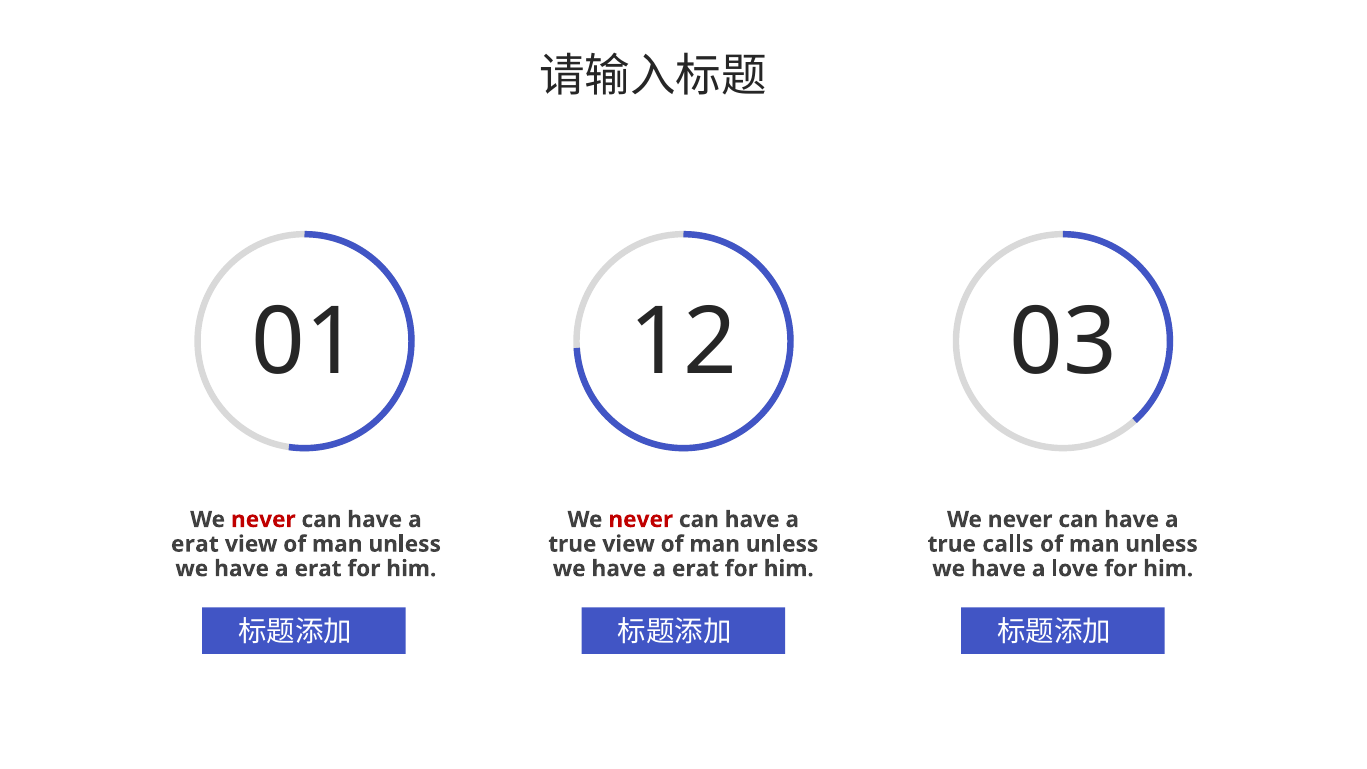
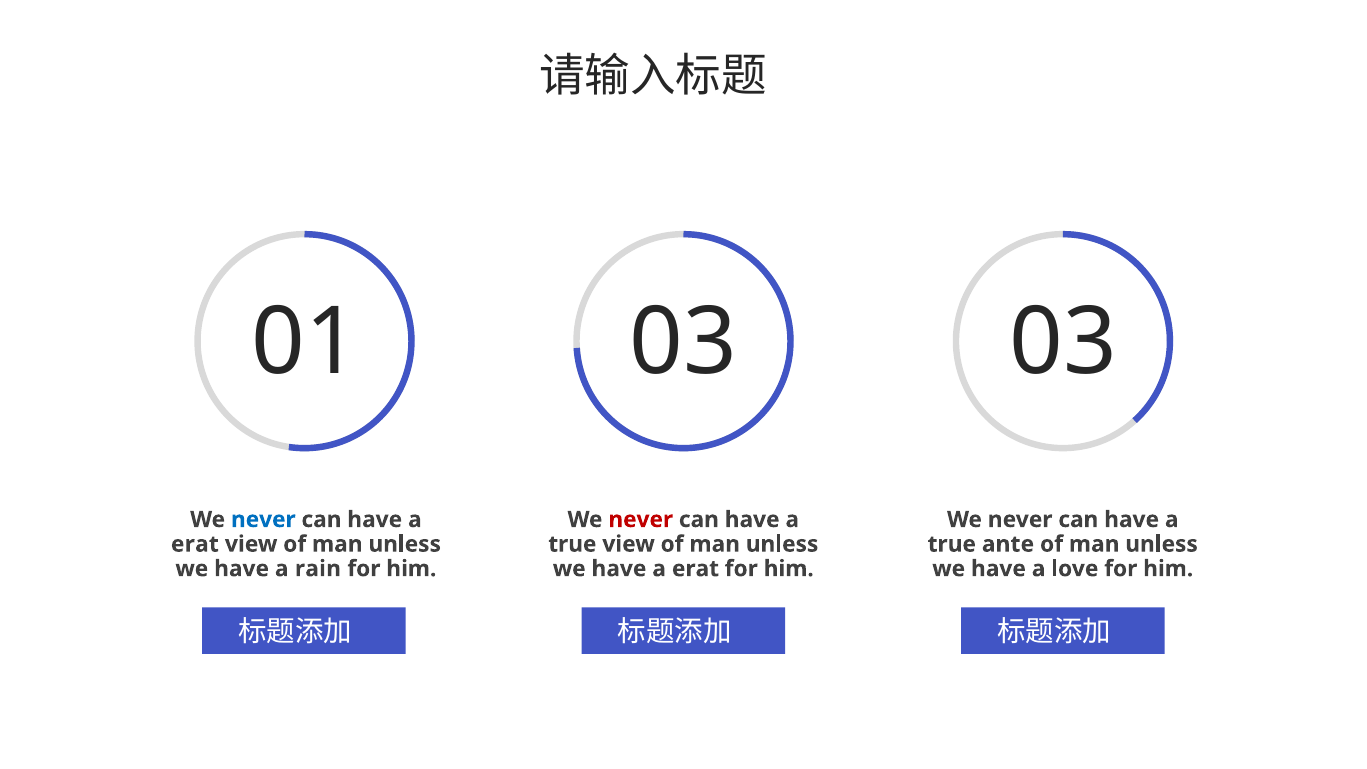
01 12: 12 -> 03
never at (263, 520) colour: red -> blue
calls: calls -> ante
erat at (318, 569): erat -> rain
